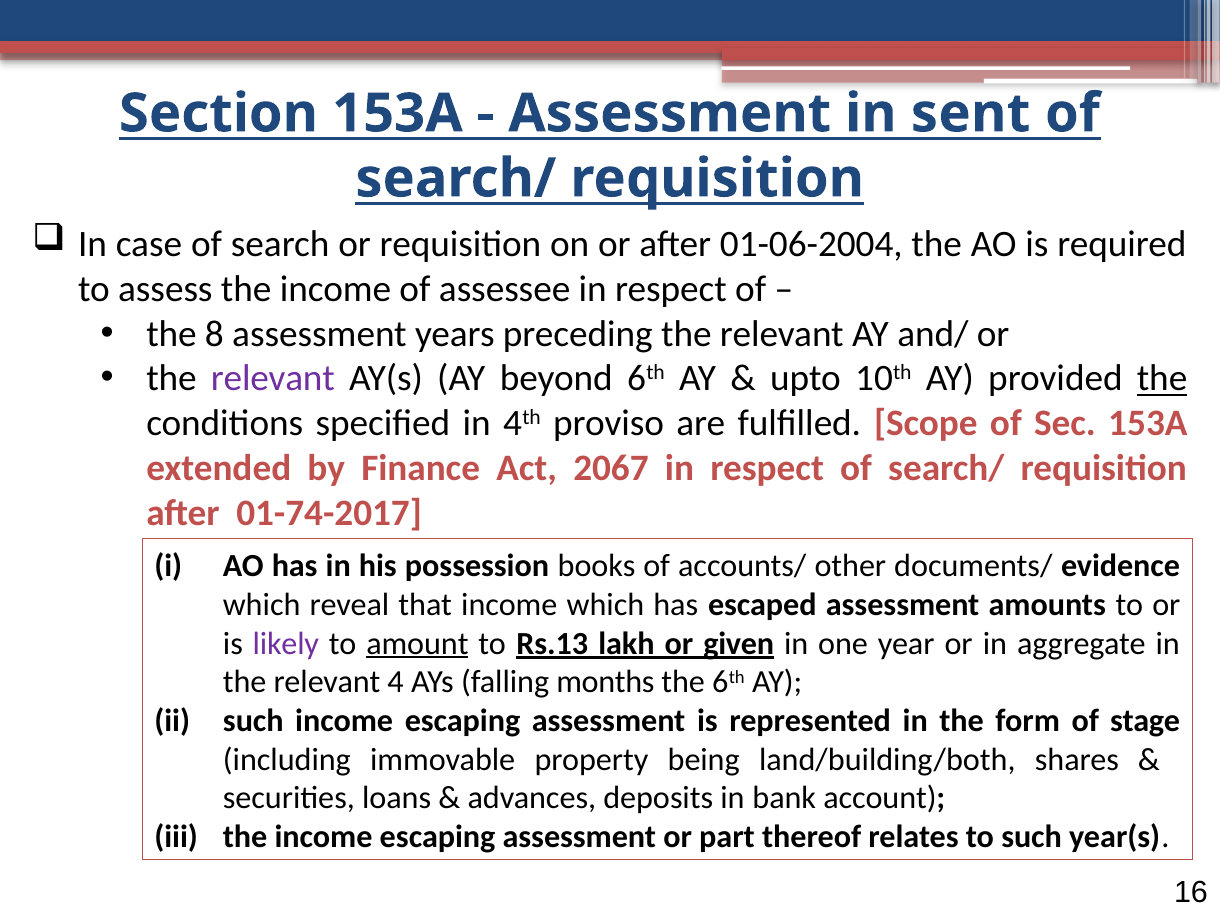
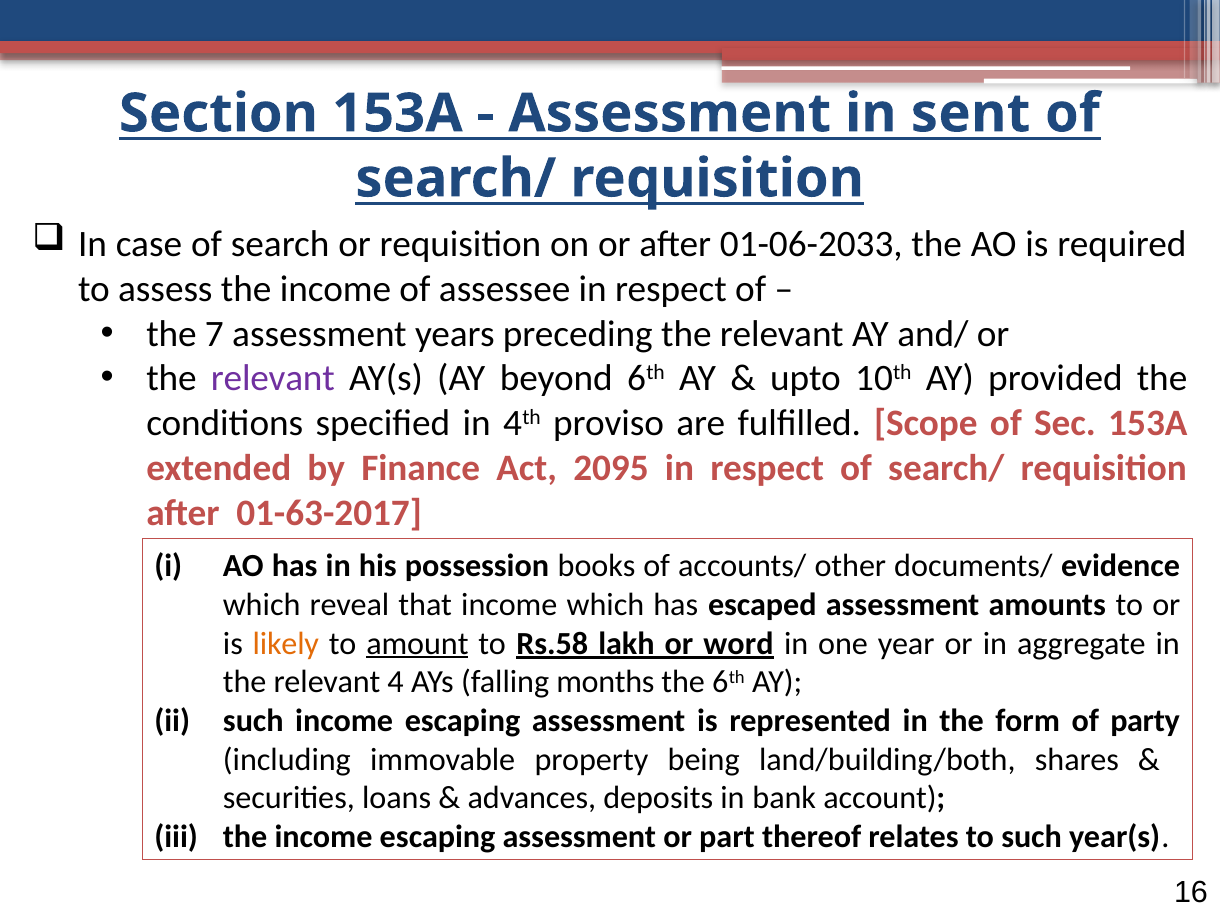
01-06-2004: 01-06-2004 -> 01-06-2033
8: 8 -> 7
the at (1162, 379) underline: present -> none
2067: 2067 -> 2095
01-74-2017: 01-74-2017 -> 01-63-2017
likely colour: purple -> orange
Rs.13: Rs.13 -> Rs.58
given: given -> word
stage: stage -> party
